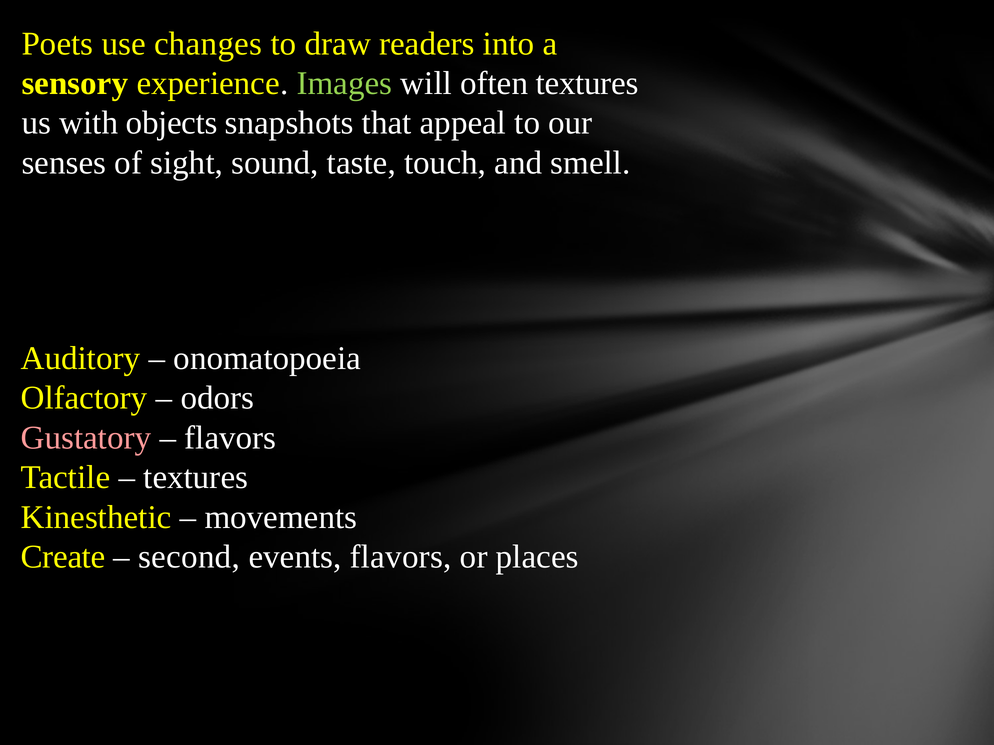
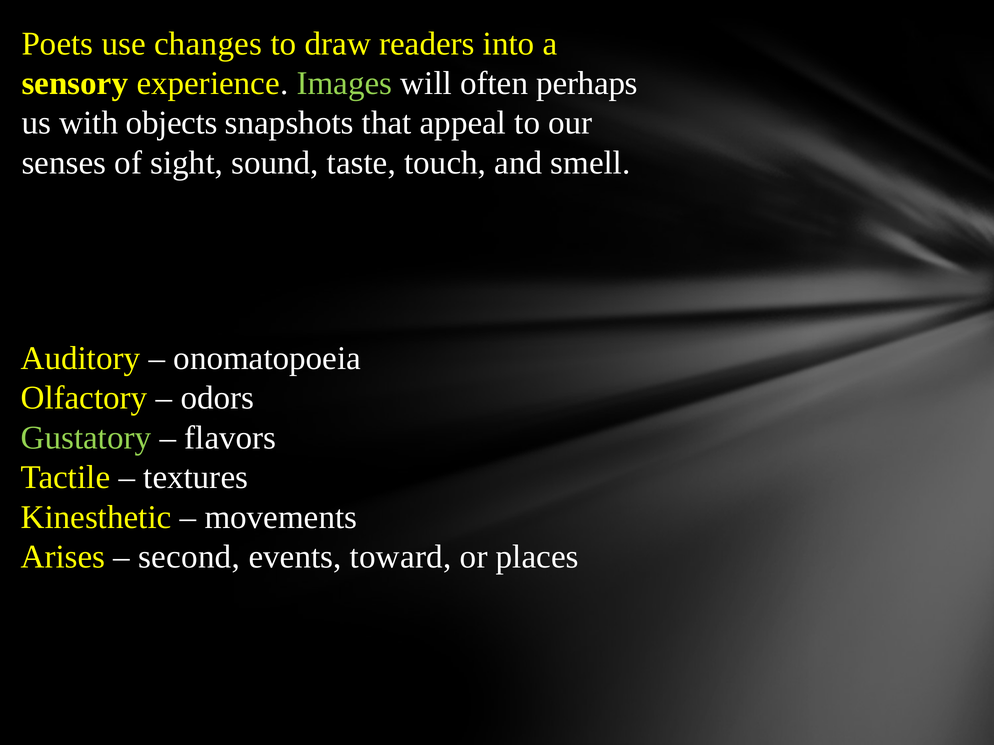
often textures: textures -> perhaps
Gustatory colour: pink -> light green
Create: Create -> Arises
events flavors: flavors -> toward
